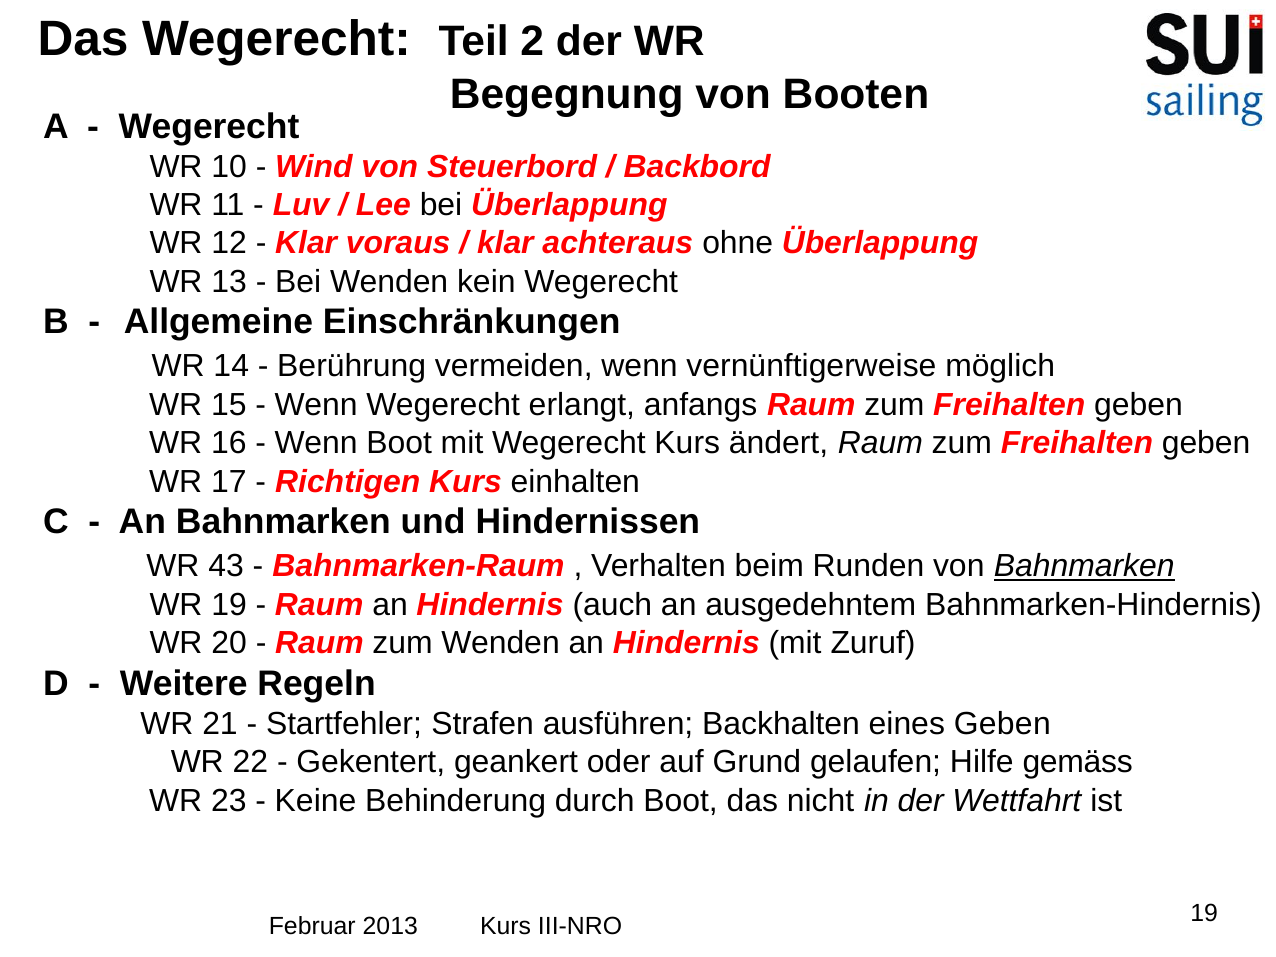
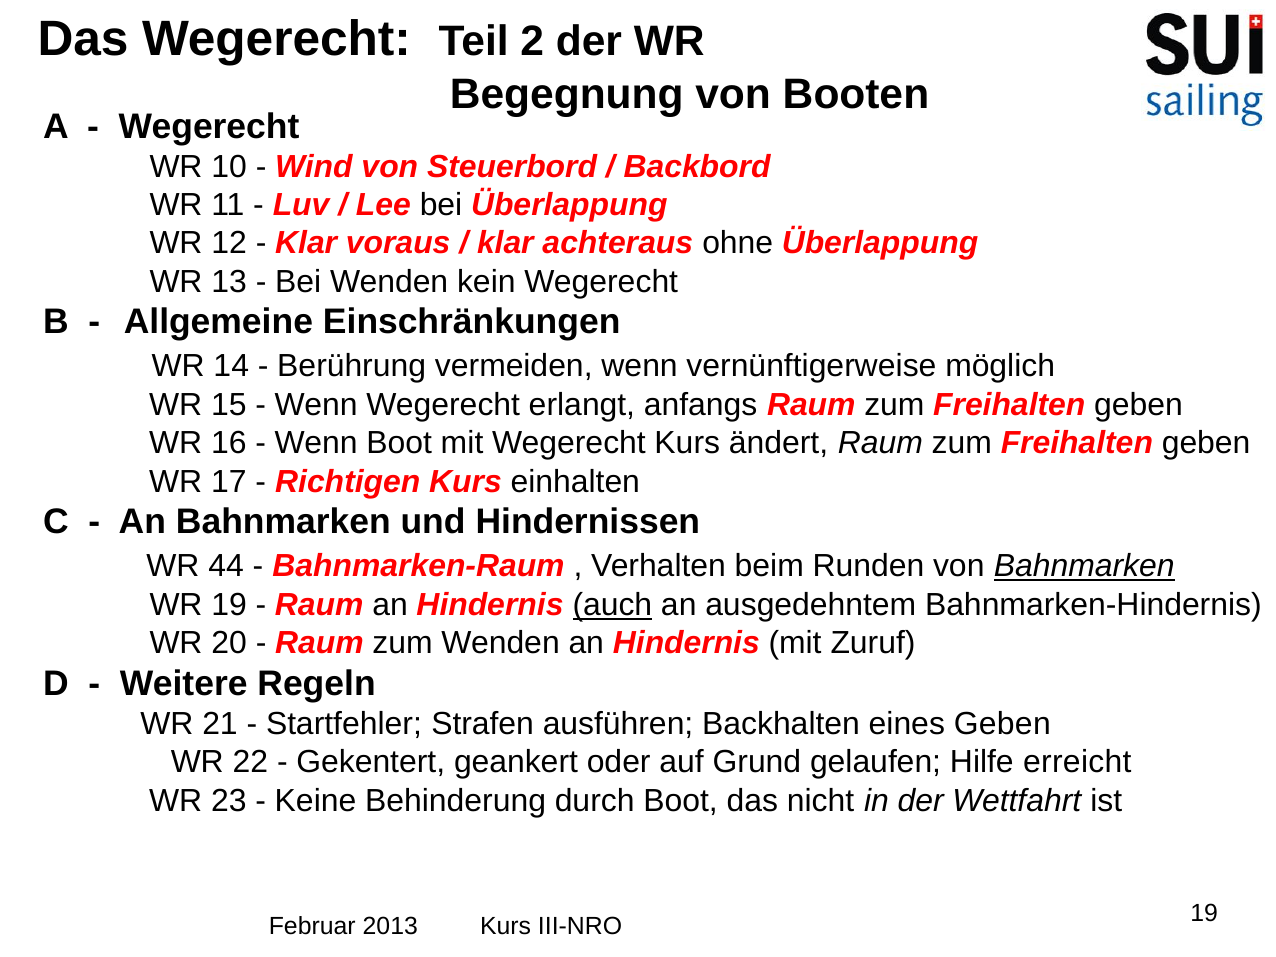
43: 43 -> 44
auch underline: none -> present
gemäss: gemäss -> erreicht
